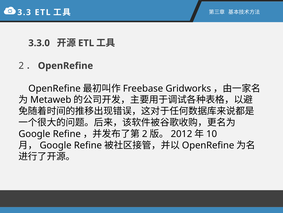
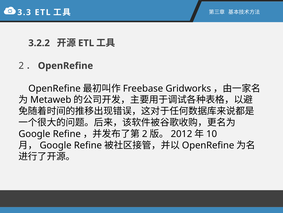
3.3.0: 3.3.0 -> 3.2.2
